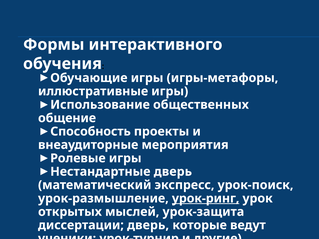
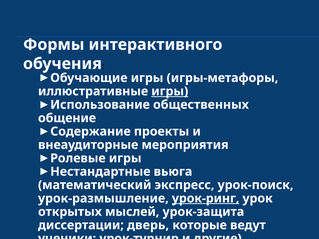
игры at (170, 91) underline: none -> present
Способность: Способность -> Содержание
Нестандартные дверь: дверь -> вьюга
